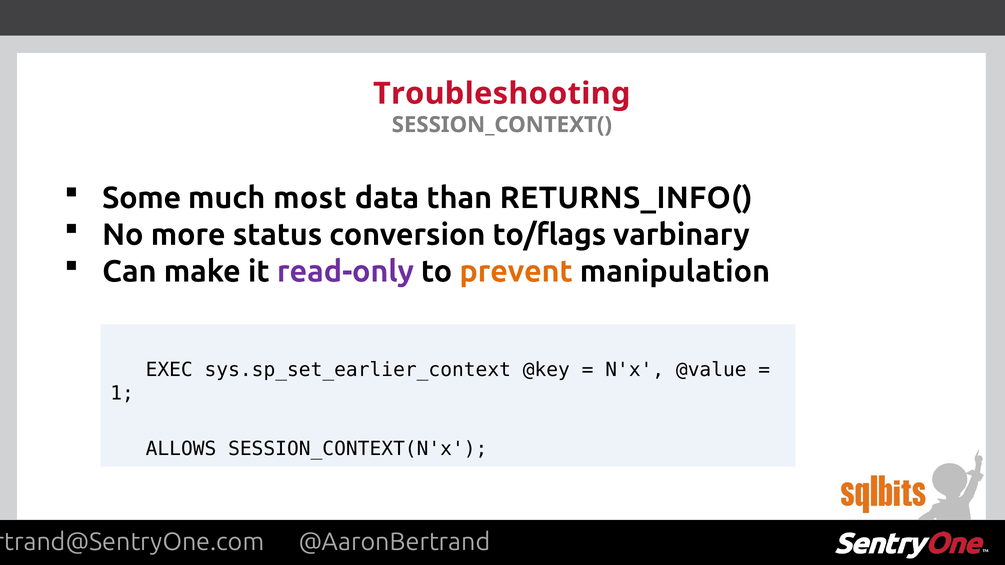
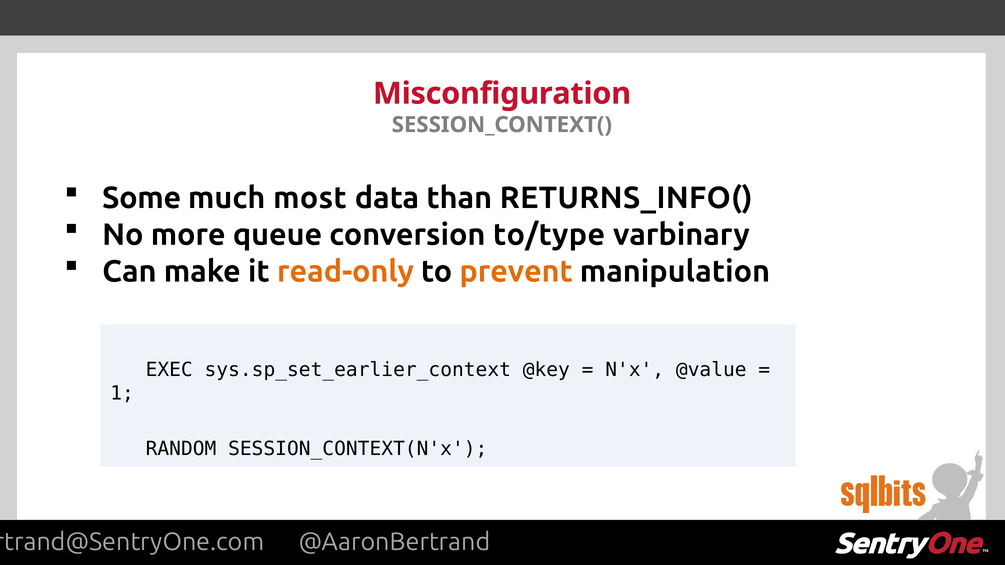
Troubleshooting: Troubleshooting -> Misconfiguration
status: status -> queue
to/flags: to/flags -> to/type
read-only colour: purple -> orange
ALLOWS: ALLOWS -> RANDOM
